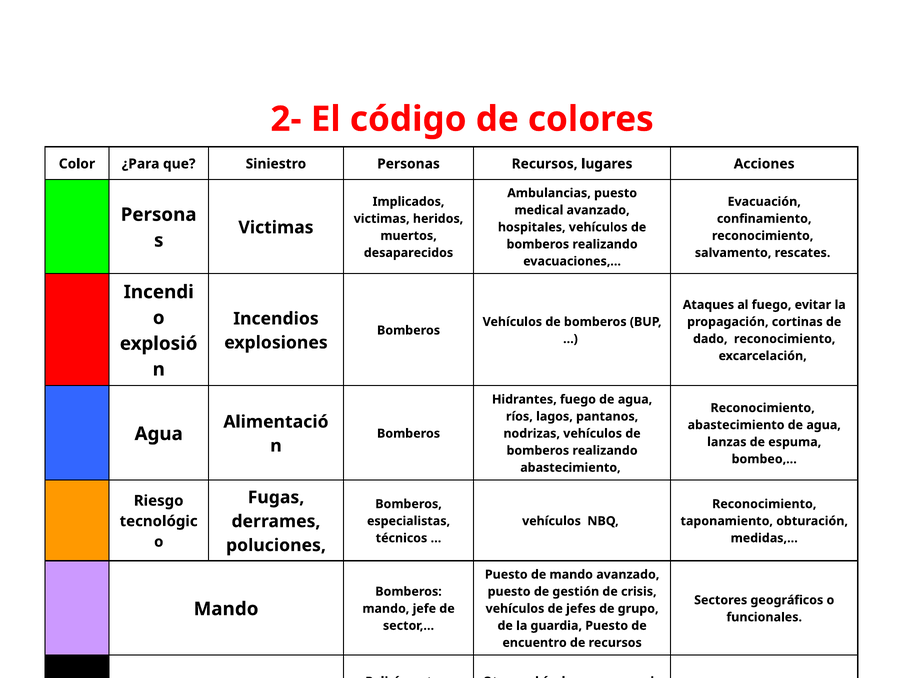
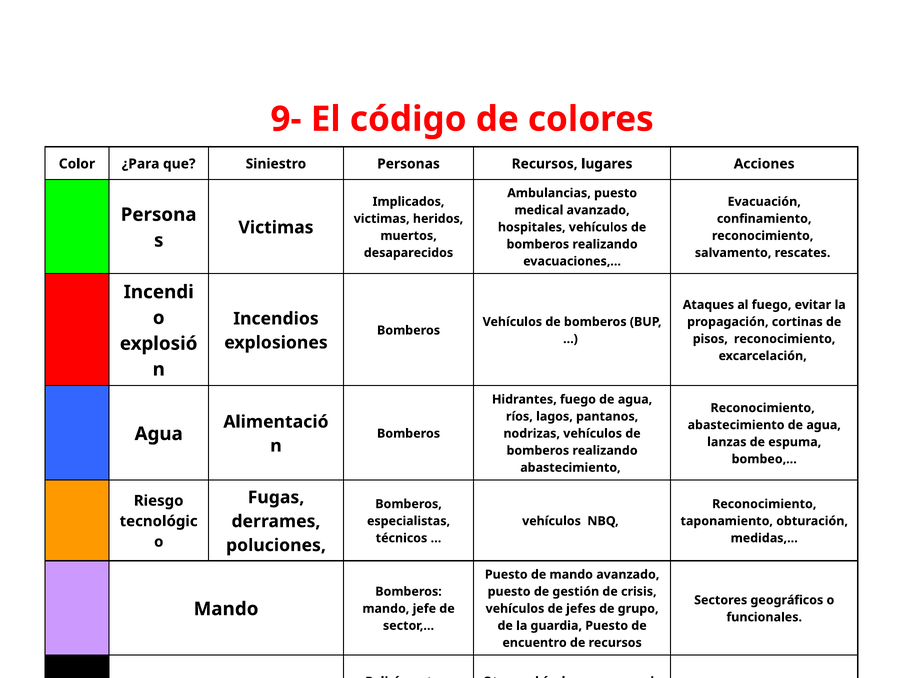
2-: 2- -> 9-
dado: dado -> pisos
